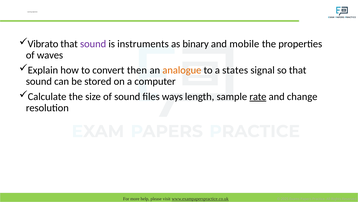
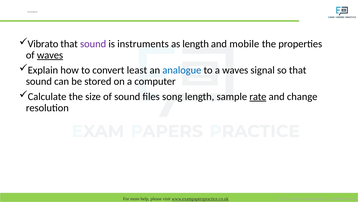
as binary: binary -> length
waves at (50, 55) underline: none -> present
then: then -> least
analogue colour: orange -> blue
a states: states -> waves
ways: ways -> song
